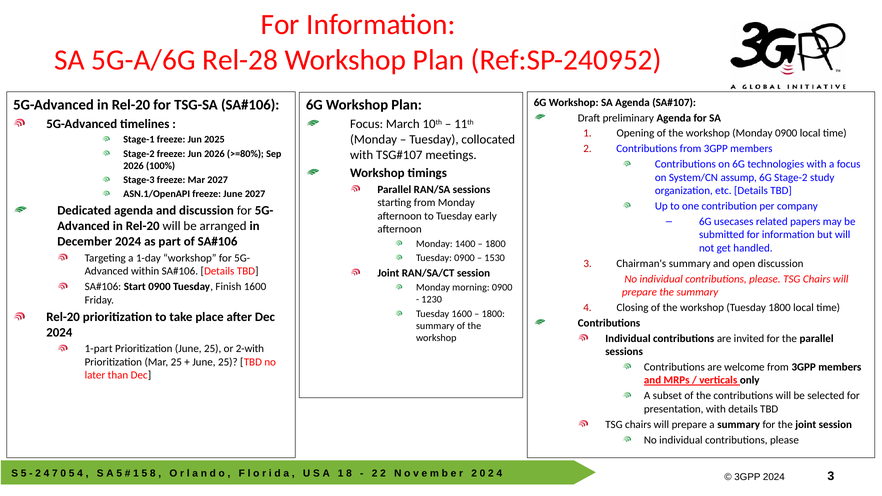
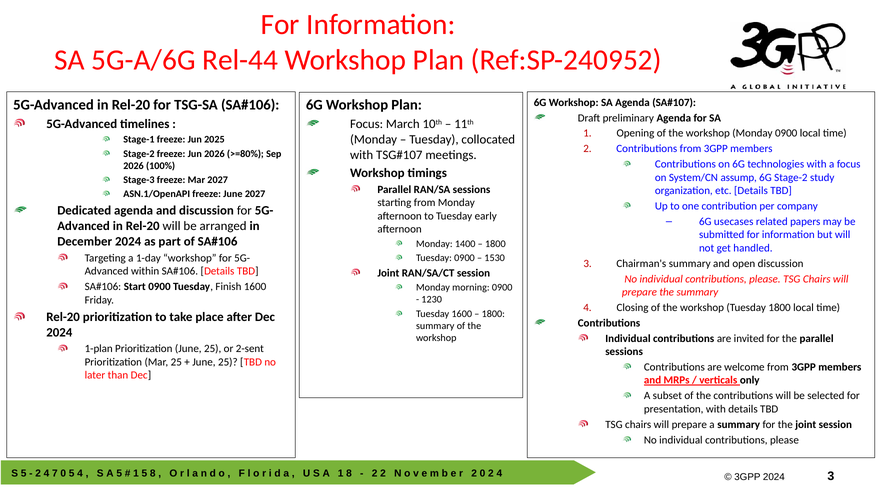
Rel-28: Rel-28 -> Rel-44
1-part: 1-part -> 1-plan
2-with: 2-with -> 2-sent
